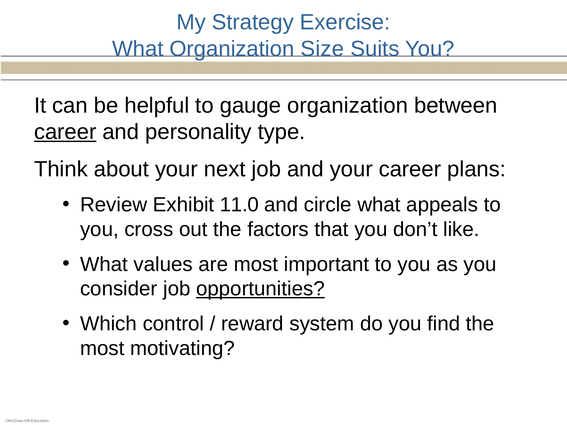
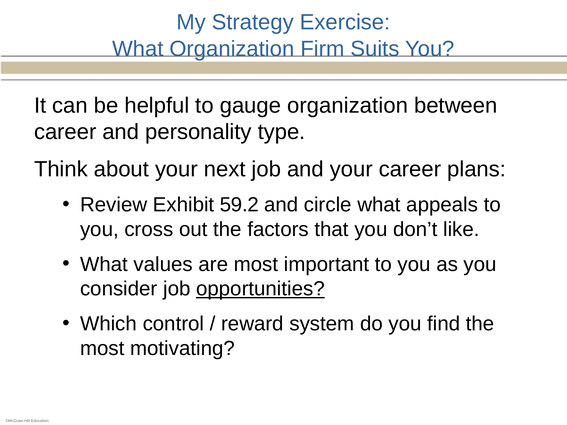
Size: Size -> Firm
career at (65, 132) underline: present -> none
11.0: 11.0 -> 59.2
